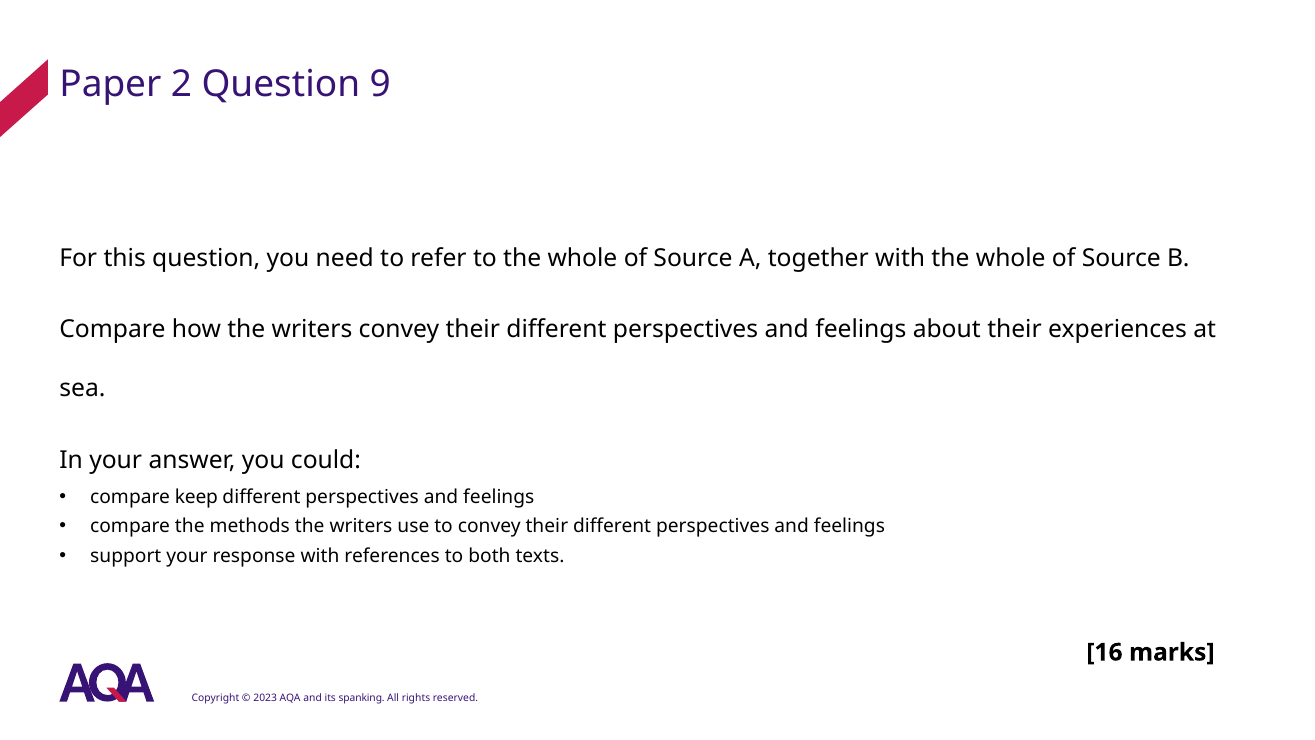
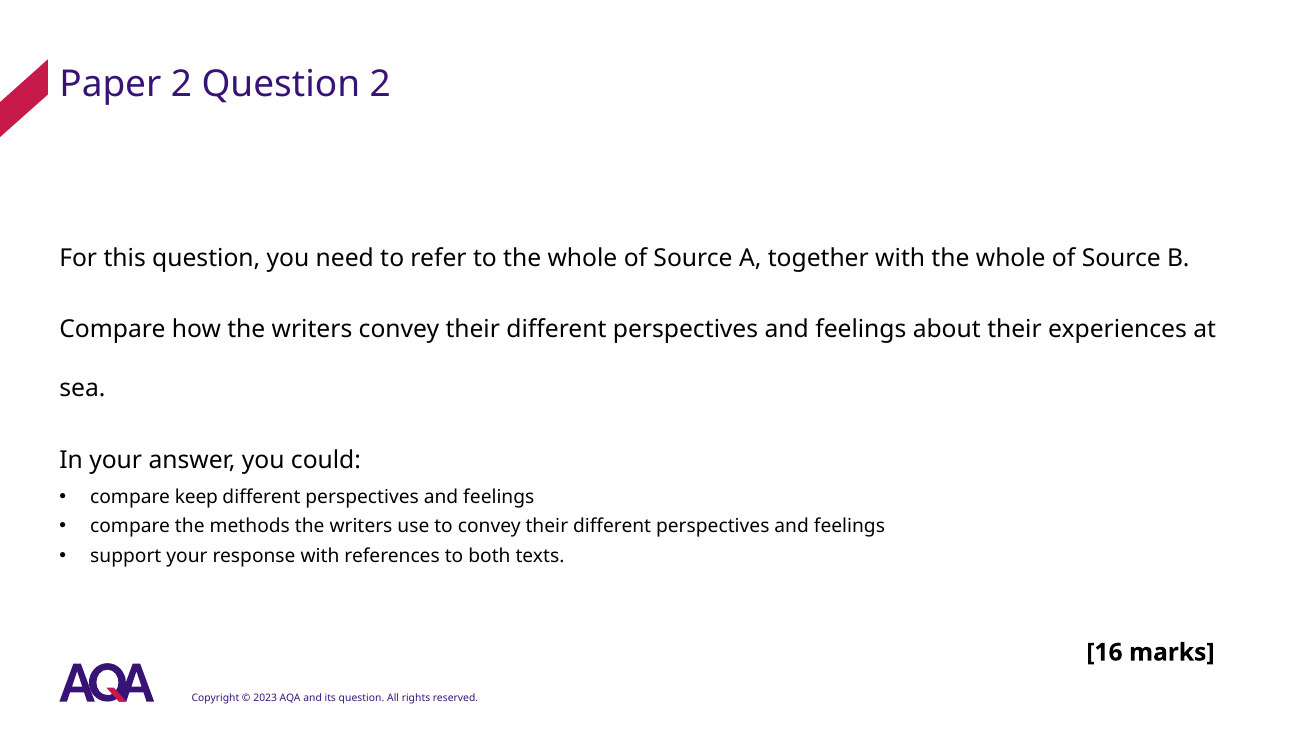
Question 9: 9 -> 2
its spanking: spanking -> question
